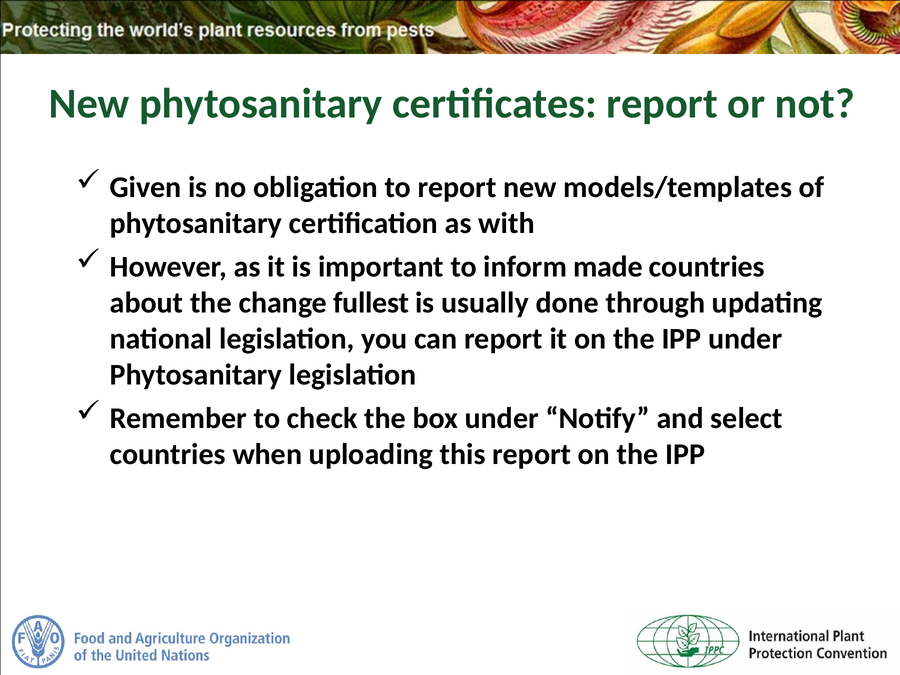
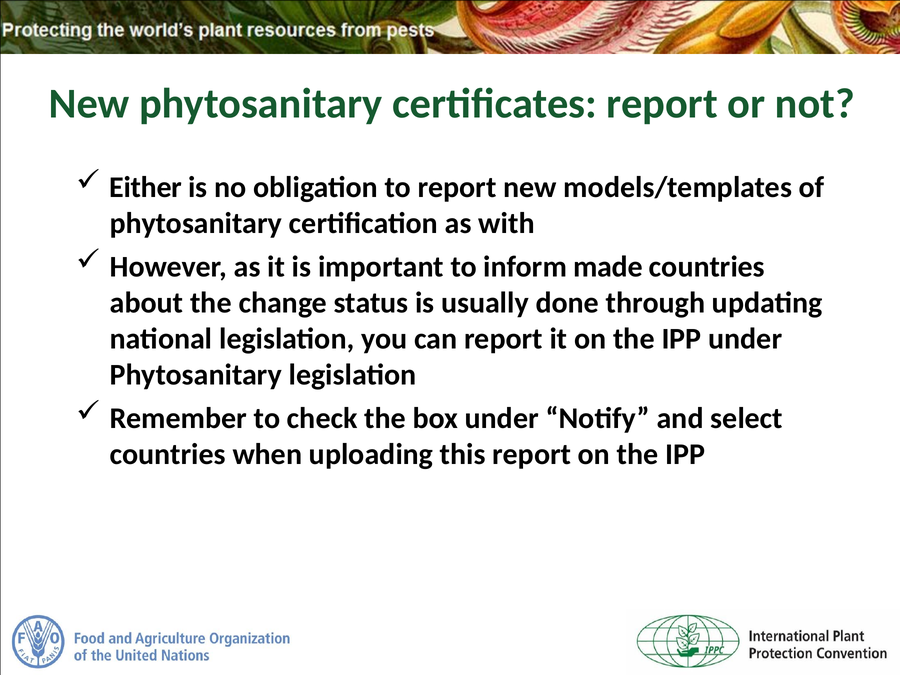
Given: Given -> Either
fullest: fullest -> status
